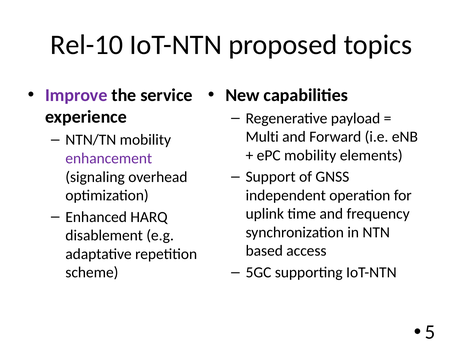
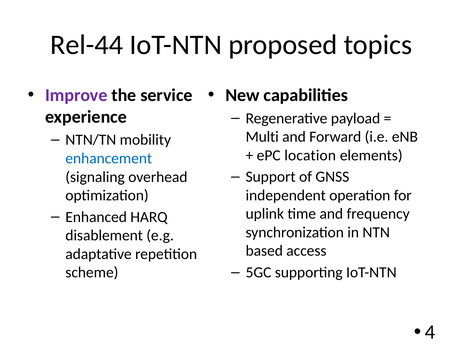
Rel-10: Rel-10 -> Rel-44
ePC mobility: mobility -> location
enhancement colour: purple -> blue
5: 5 -> 4
